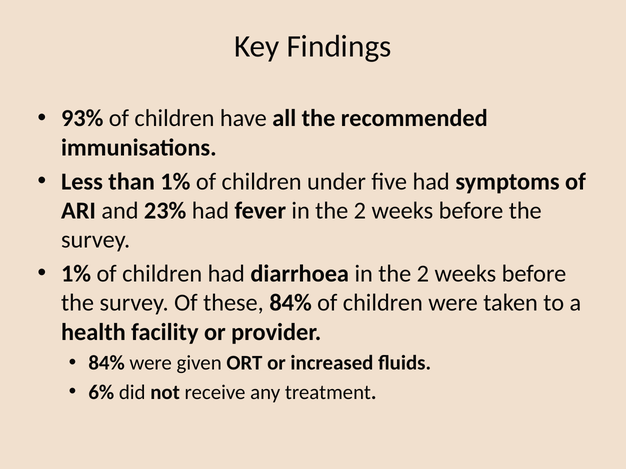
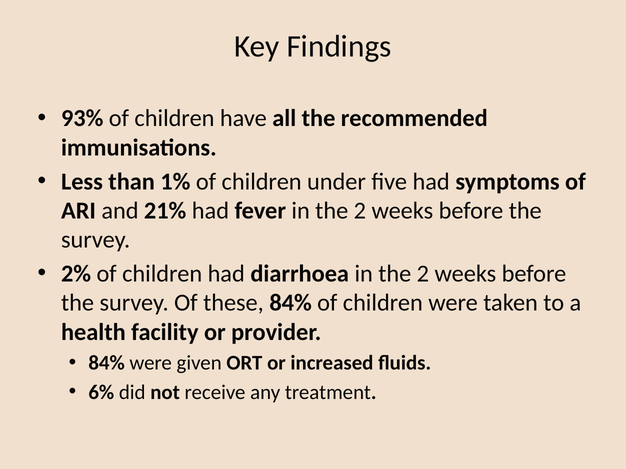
23%: 23% -> 21%
1% at (76, 274): 1% -> 2%
